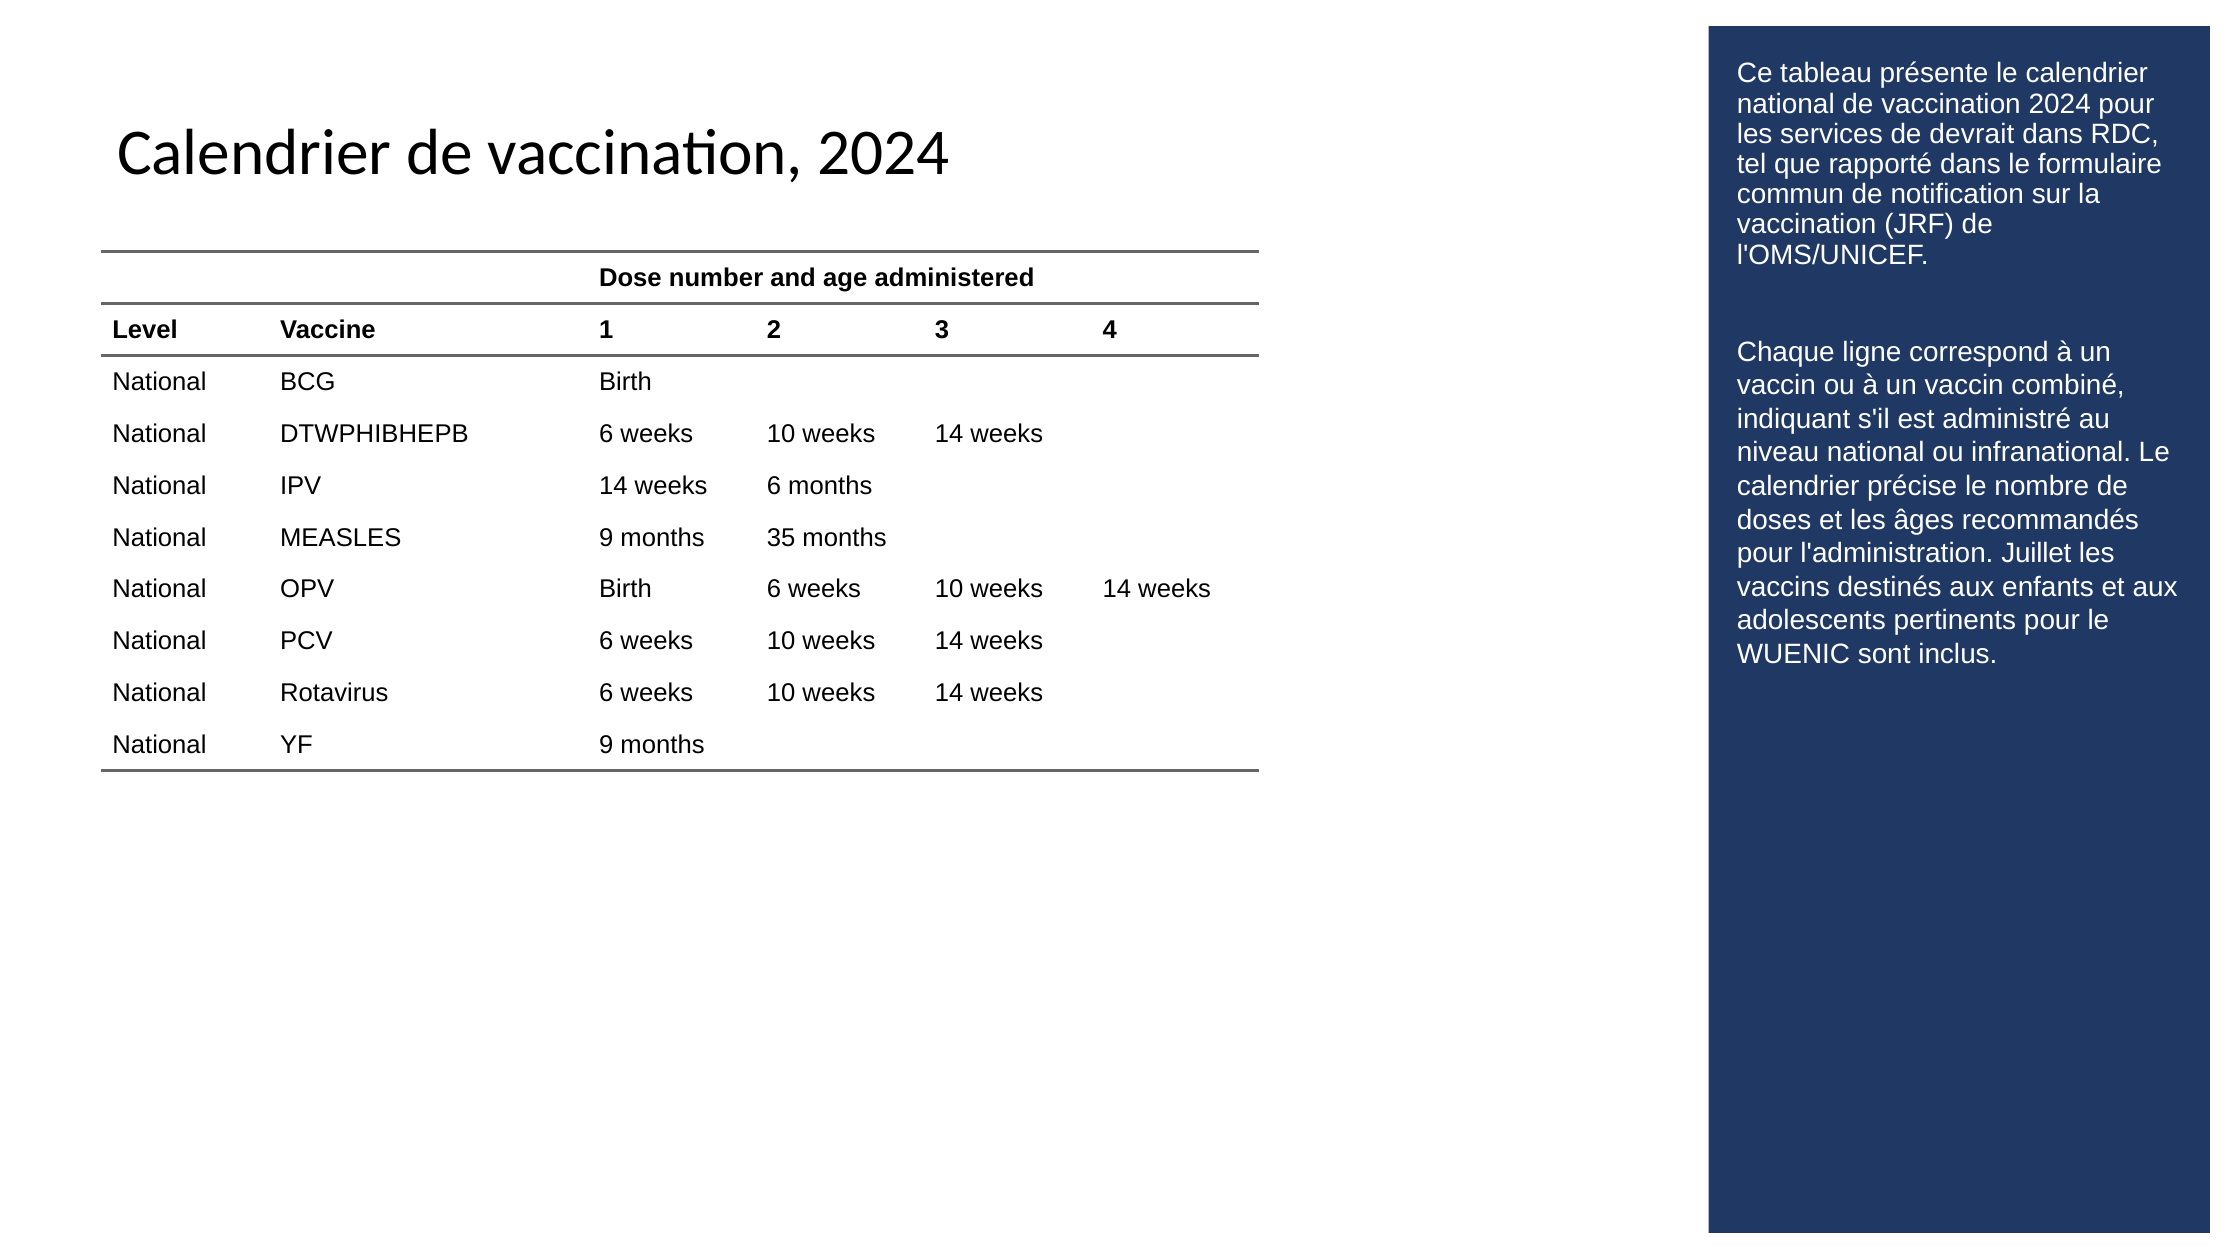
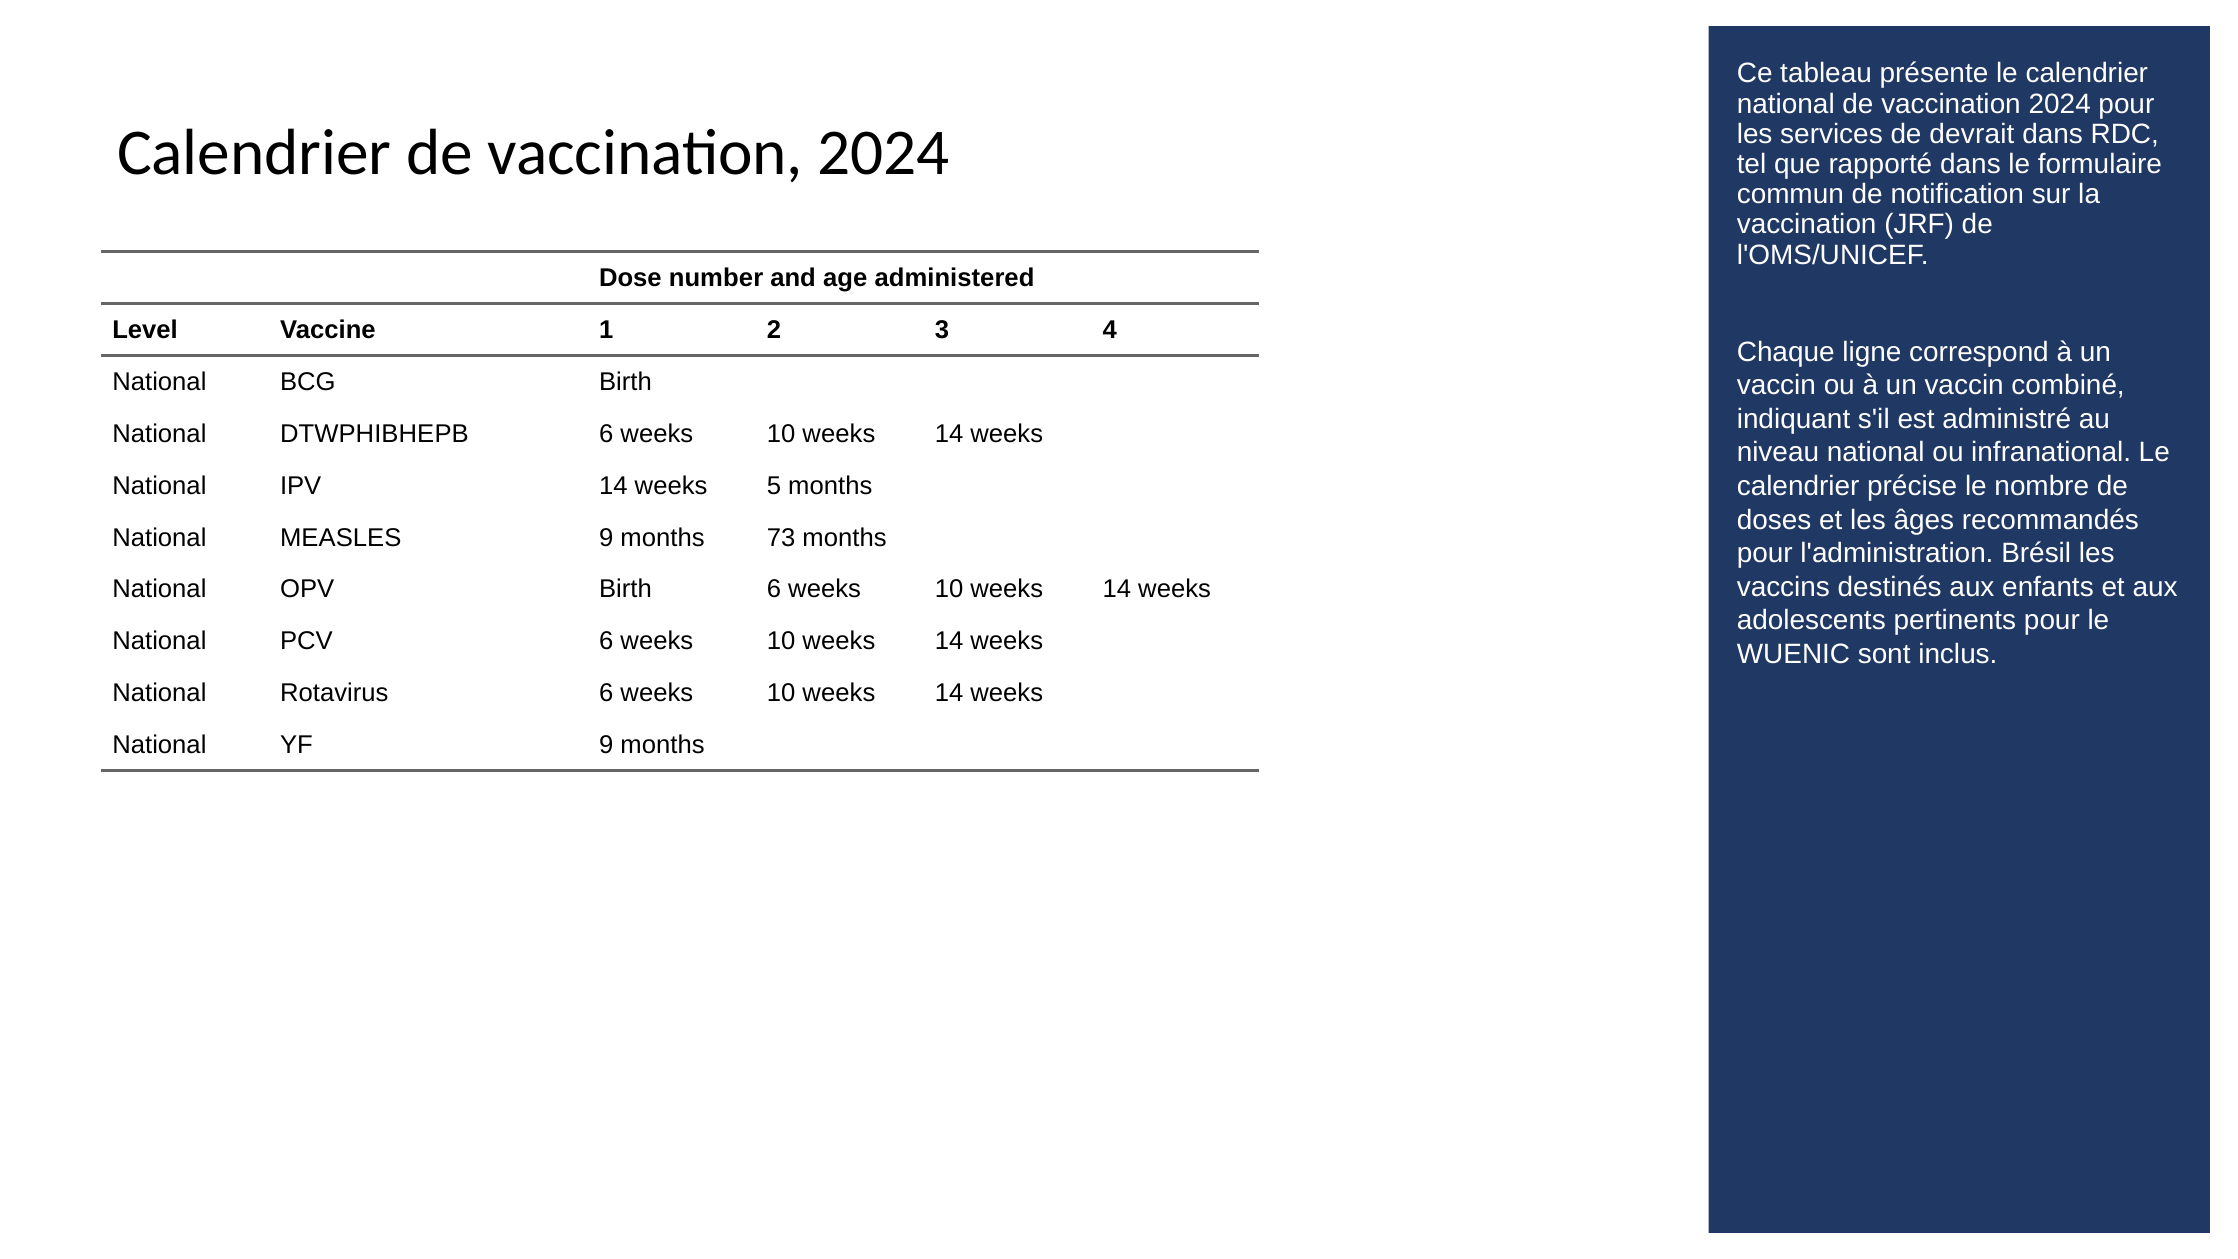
weeks 6: 6 -> 5
35: 35 -> 73
Juillet: Juillet -> Brésil
